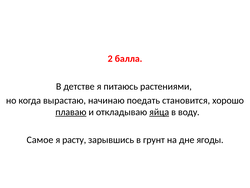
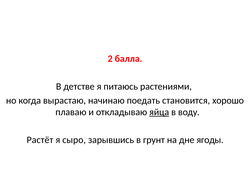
плаваю underline: present -> none
Самое: Самое -> Растёт
расту: расту -> сыро
